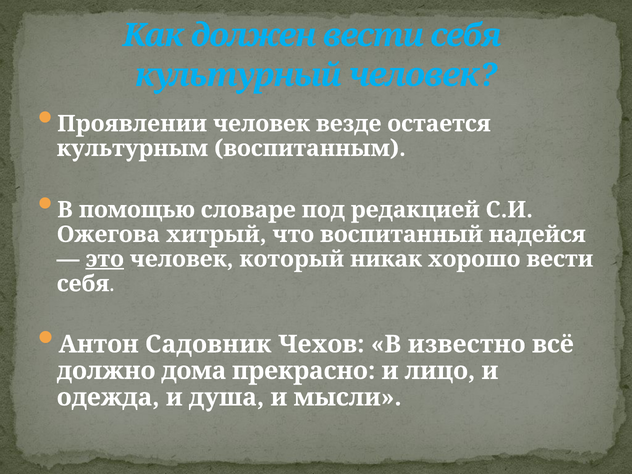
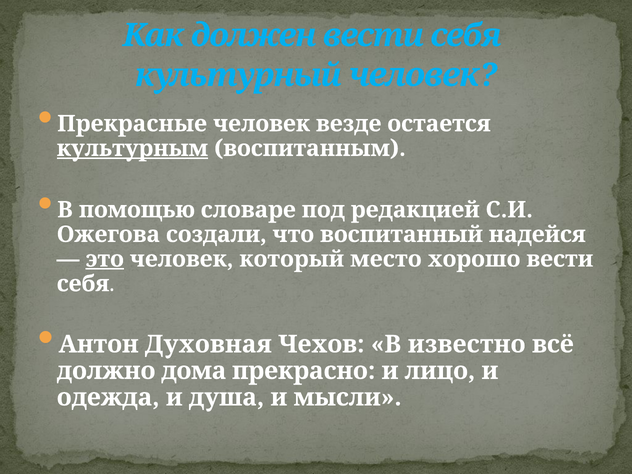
Проявлении: Проявлении -> Прекрасные
культурным underline: none -> present
хитрый: хитрый -> создали
никак: никак -> место
Садовник: Садовник -> Духовная
